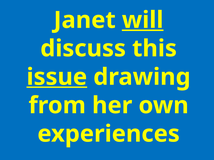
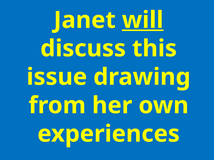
issue underline: present -> none
